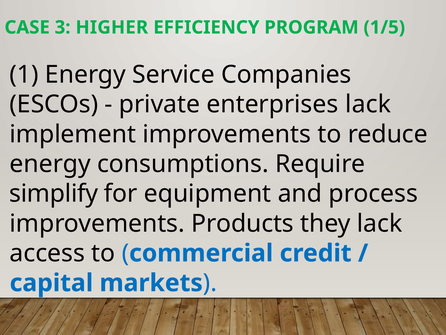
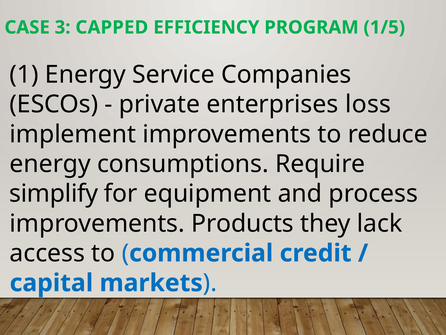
HIGHER: HIGHER -> CAPPED
enterprises lack: lack -> loss
